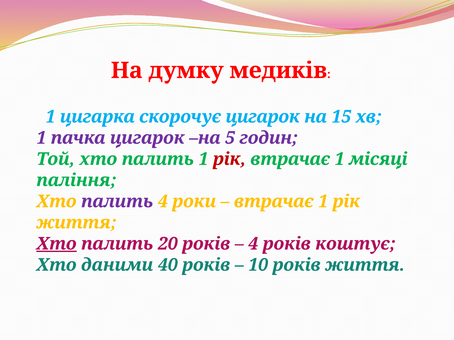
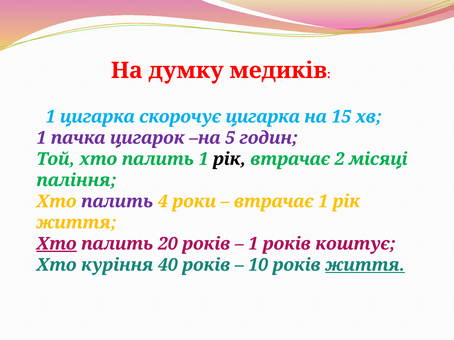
скорочує цигарок: цигарок -> цигарка
рік at (229, 159) colour: red -> black
1 at (340, 159): 1 -> 2
4 at (253, 244): 4 -> 1
даними: даними -> куріння
життя at (365, 265) underline: none -> present
